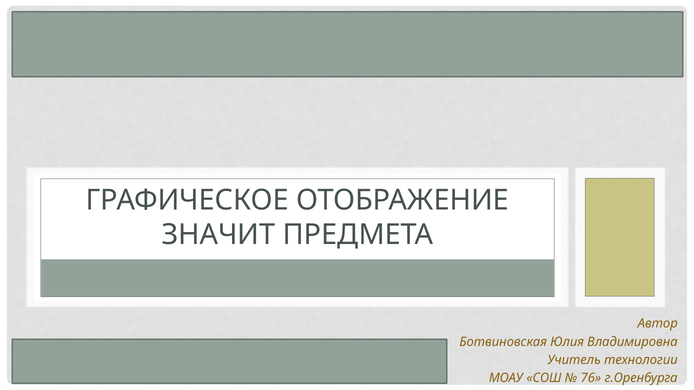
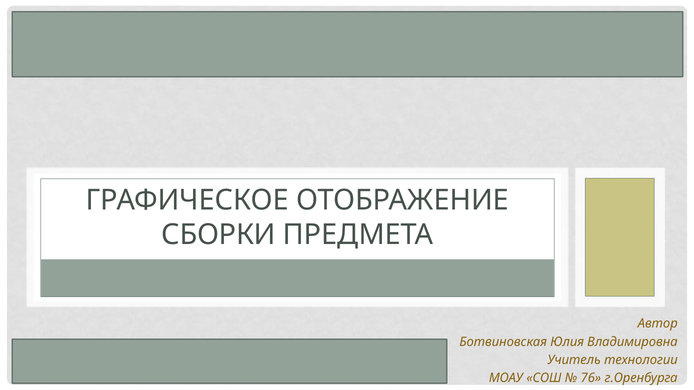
ЗНАЧИТ: ЗНАЧИТ -> СБОРКИ
